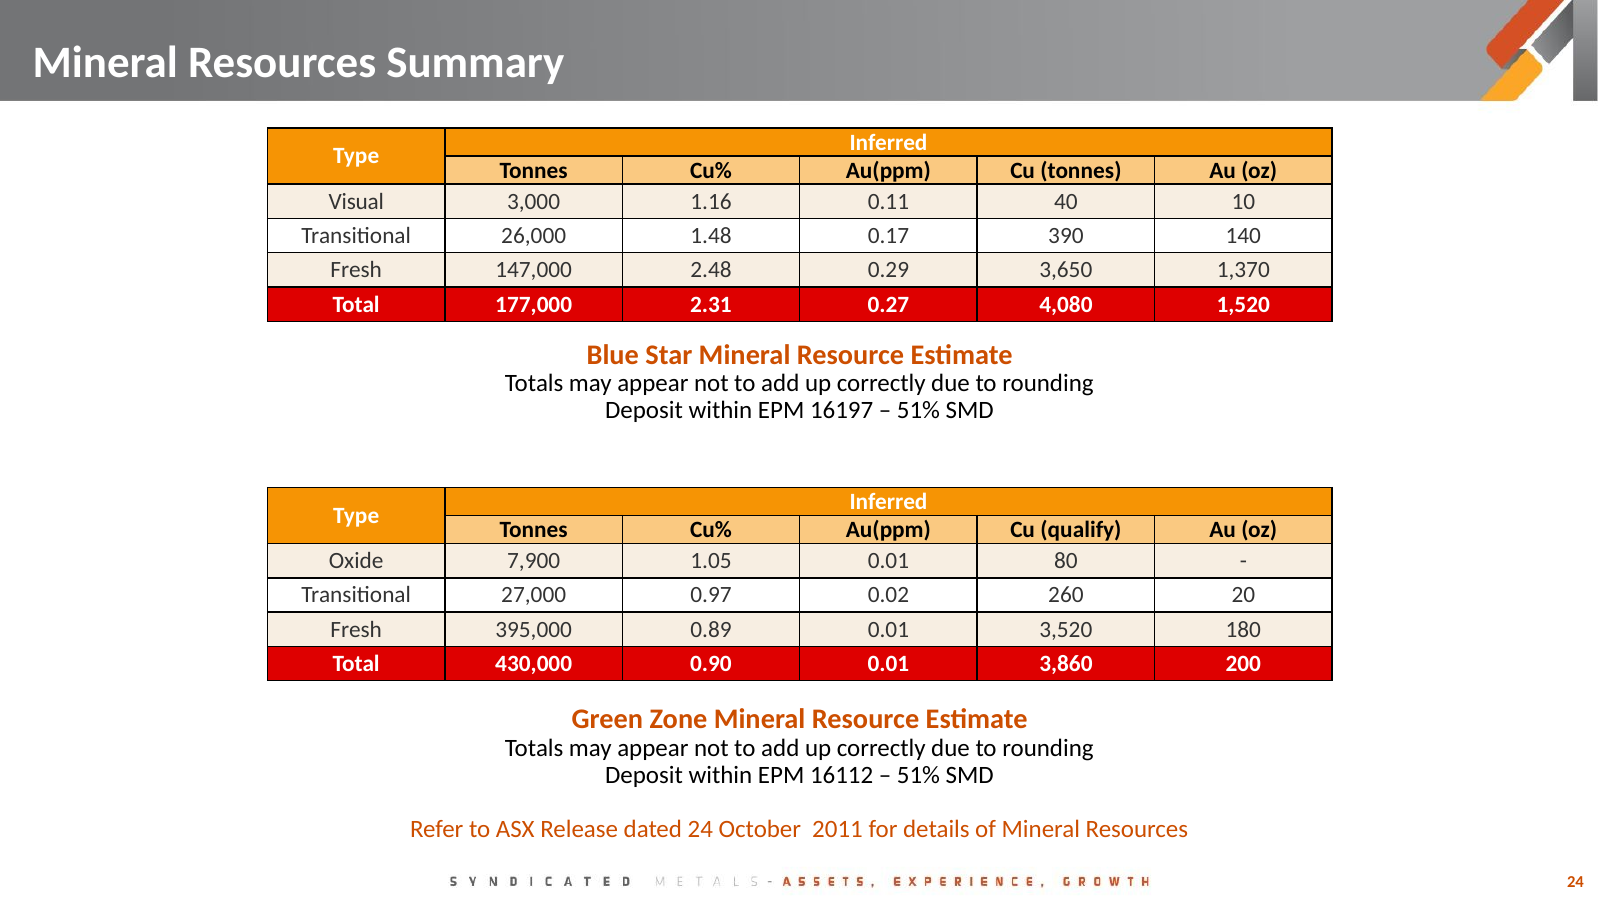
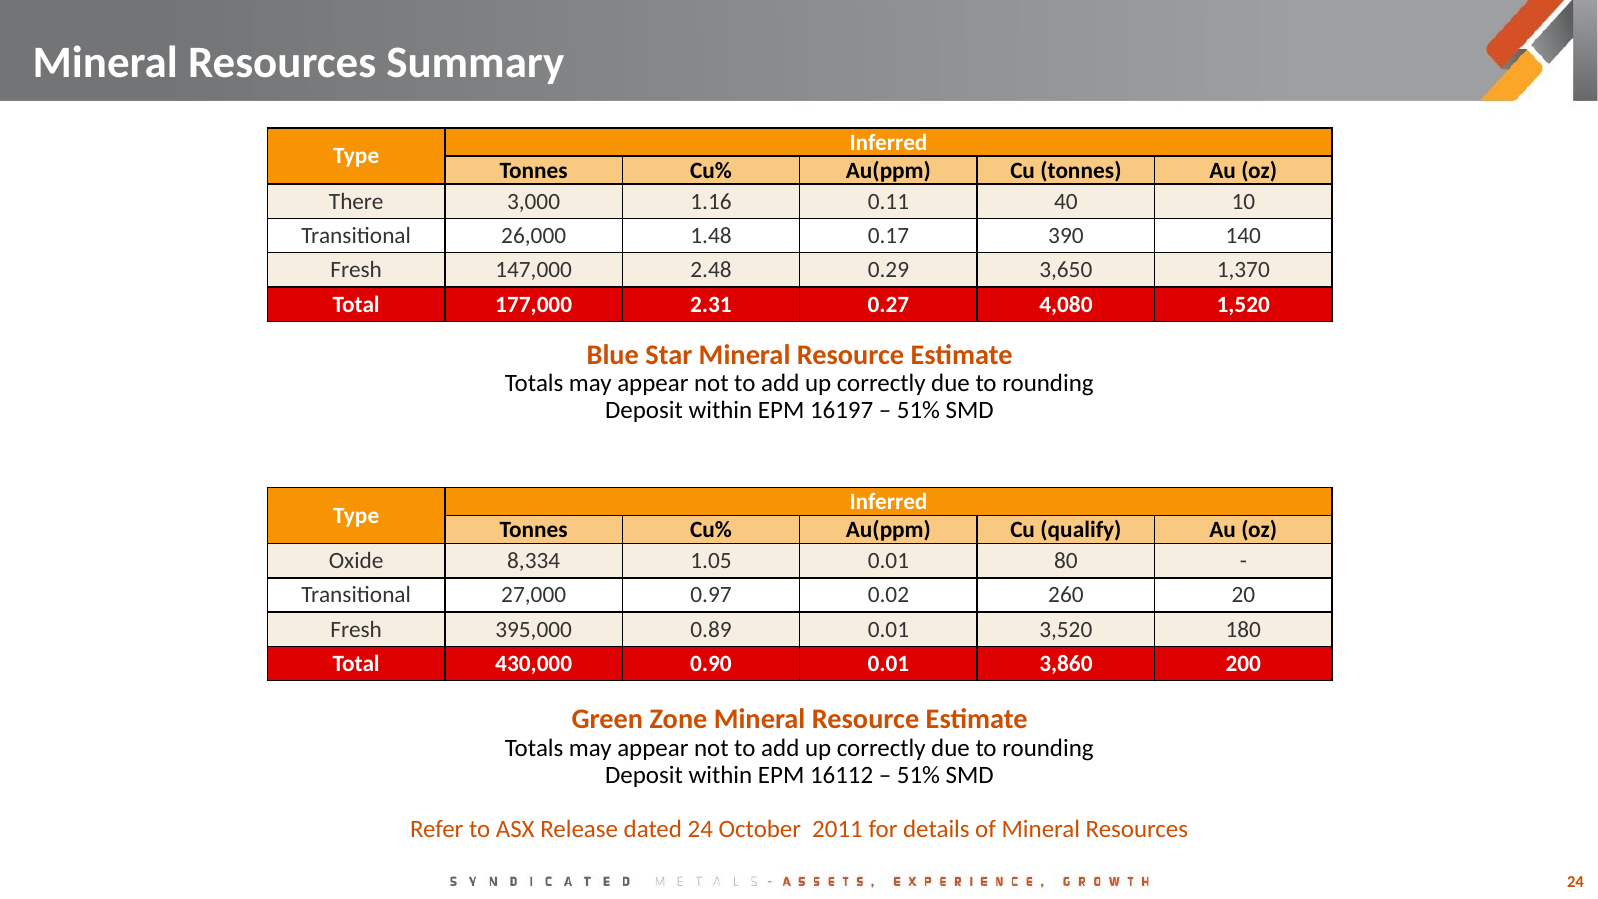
Visual: Visual -> There
7,900: 7,900 -> 8,334
